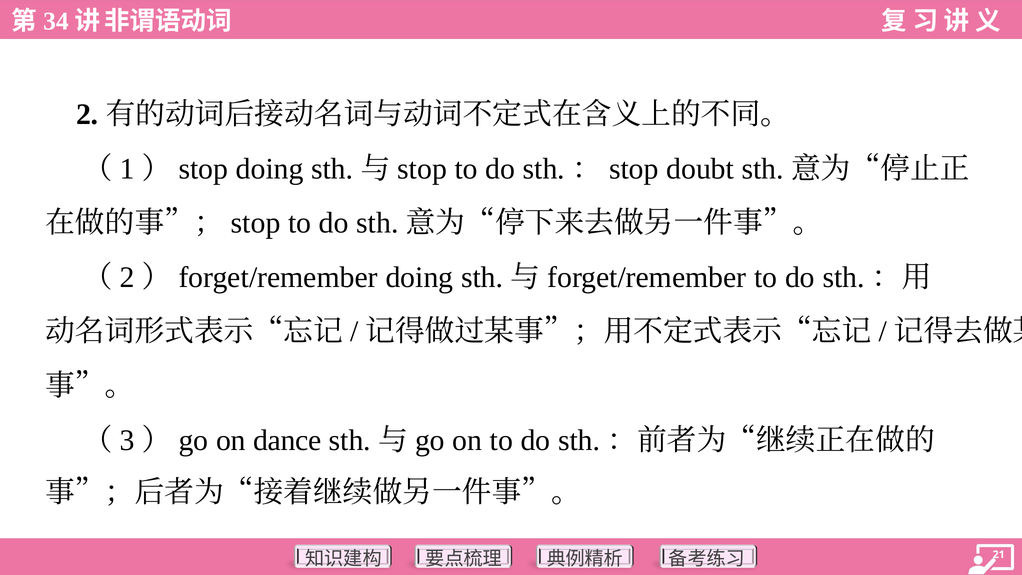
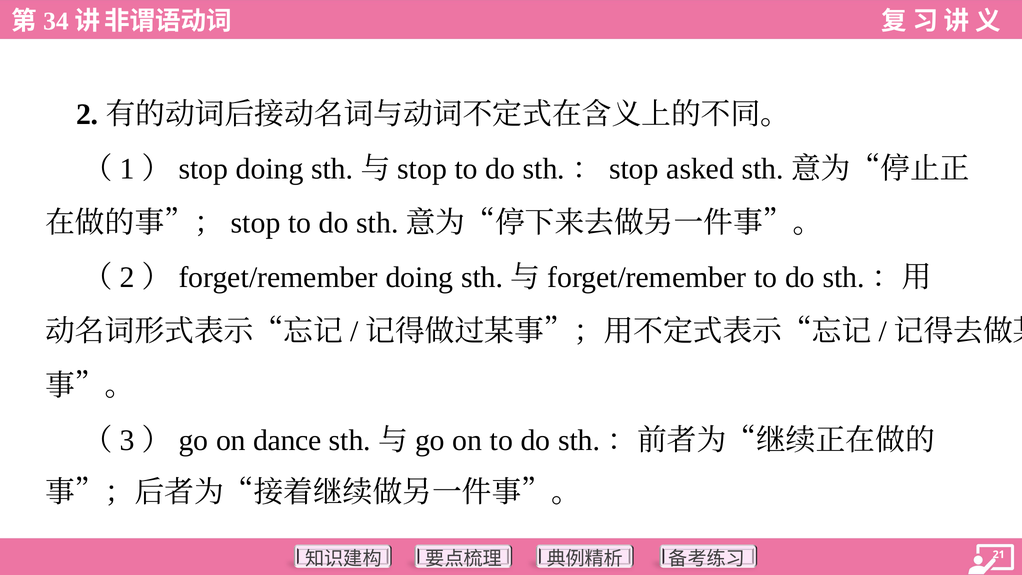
doubt: doubt -> asked
